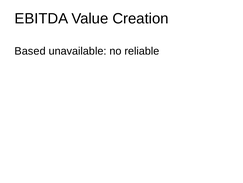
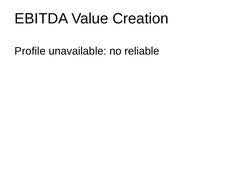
Based: Based -> Profile
